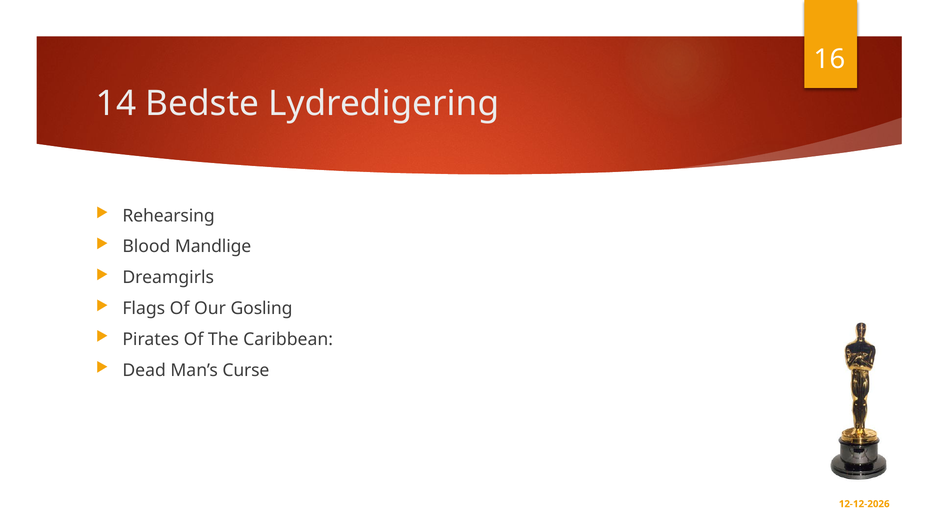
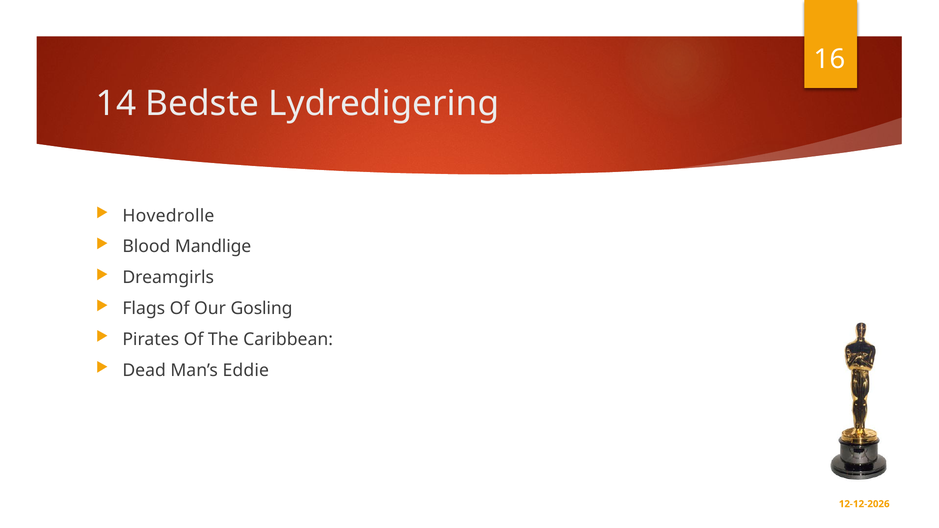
Rehearsing: Rehearsing -> Hovedrolle
Curse: Curse -> Eddie
